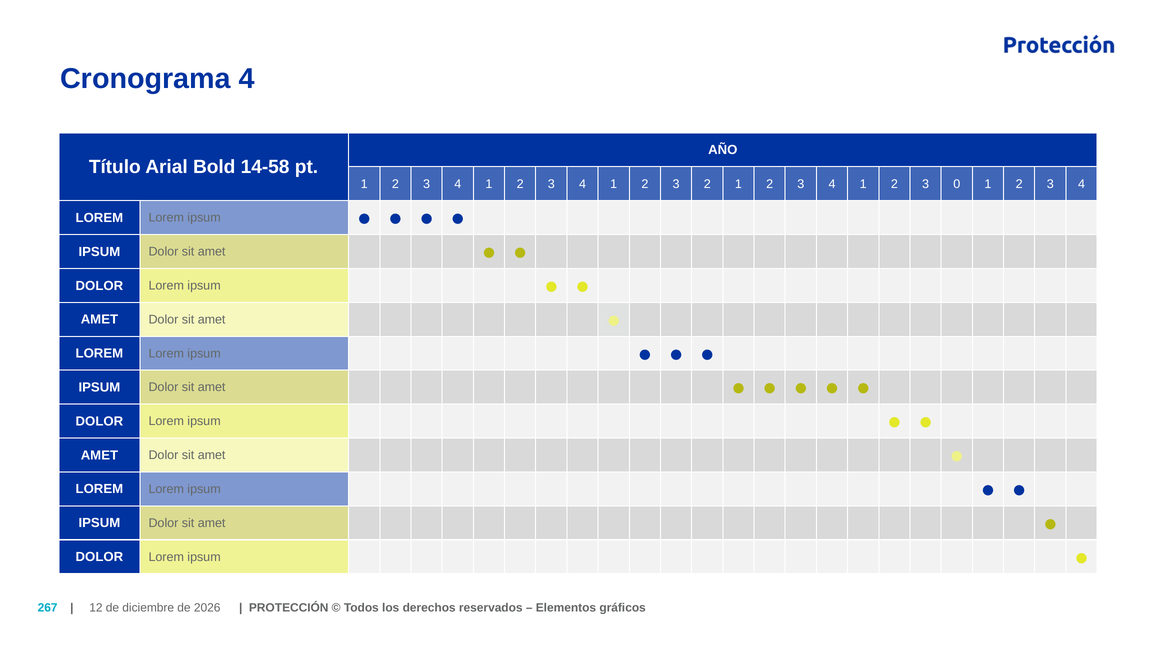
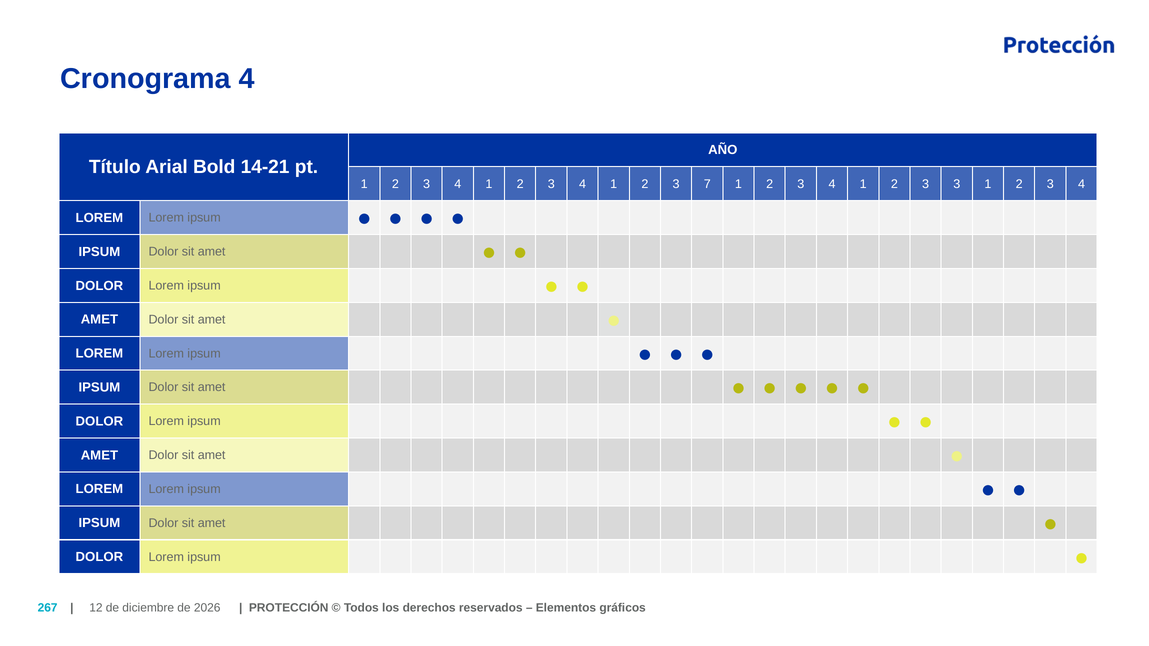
14-58: 14-58 -> 14-21
3 2: 2 -> 7
3 0: 0 -> 3
